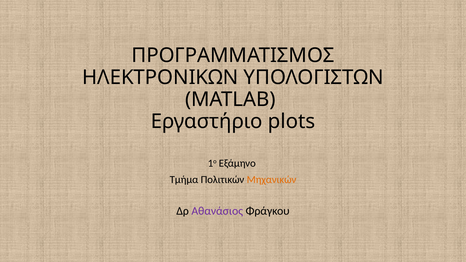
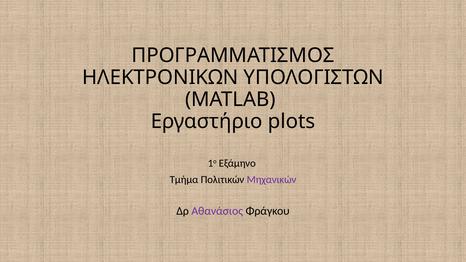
Μηχανικών colour: orange -> purple
